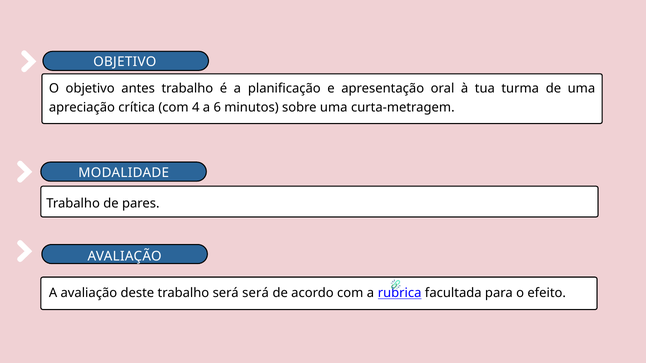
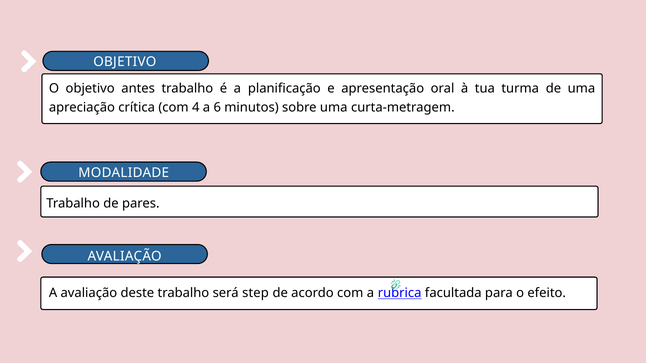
será será: será -> step
